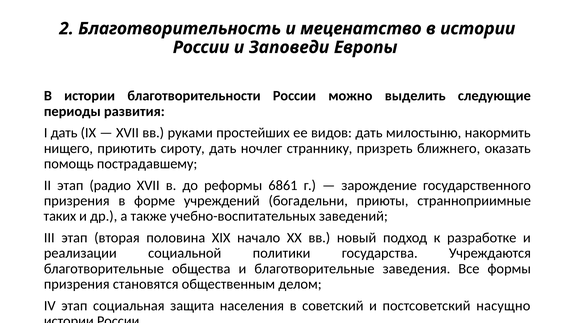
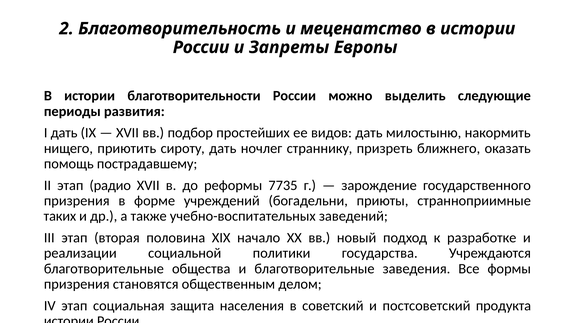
Заповеди: Заповеди -> Запреты
руками: руками -> подбор
6861: 6861 -> 7735
насущно: насущно -> продукта
